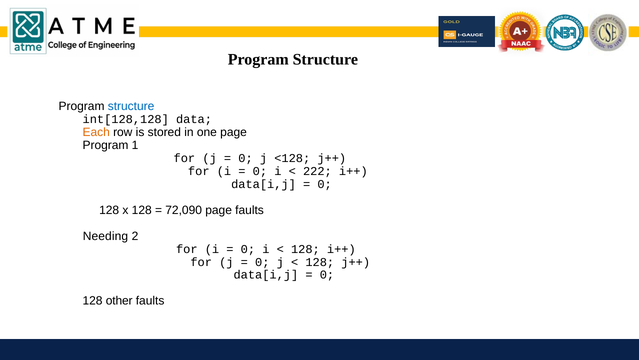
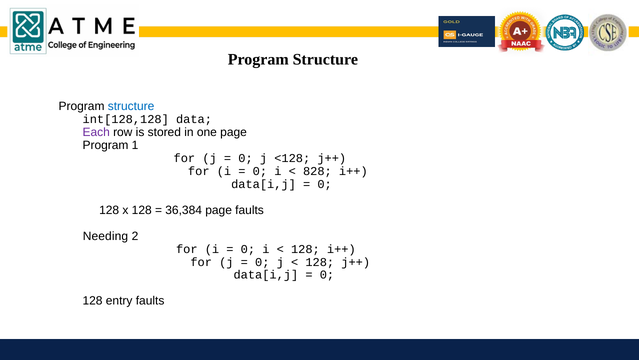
Each colour: orange -> purple
222: 222 -> 828
72,090: 72,090 -> 36,384
other: other -> entry
